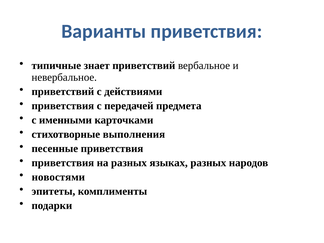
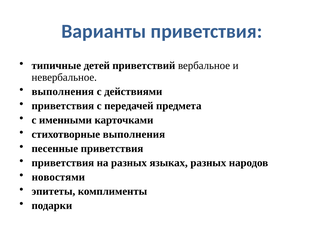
знает: знает -> детей
приветствий at (63, 91): приветствий -> выполнения
